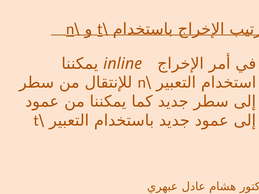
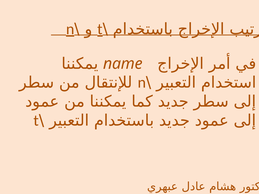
inline: inline -> name
